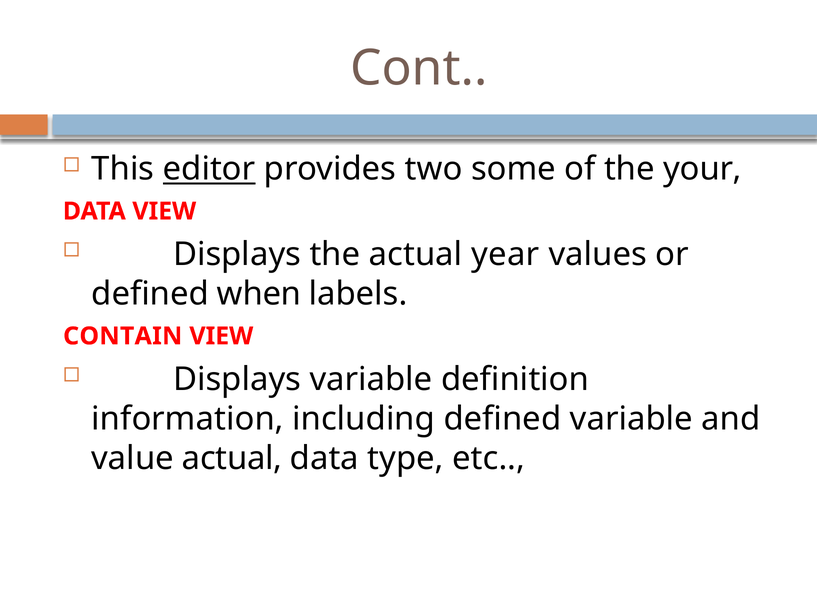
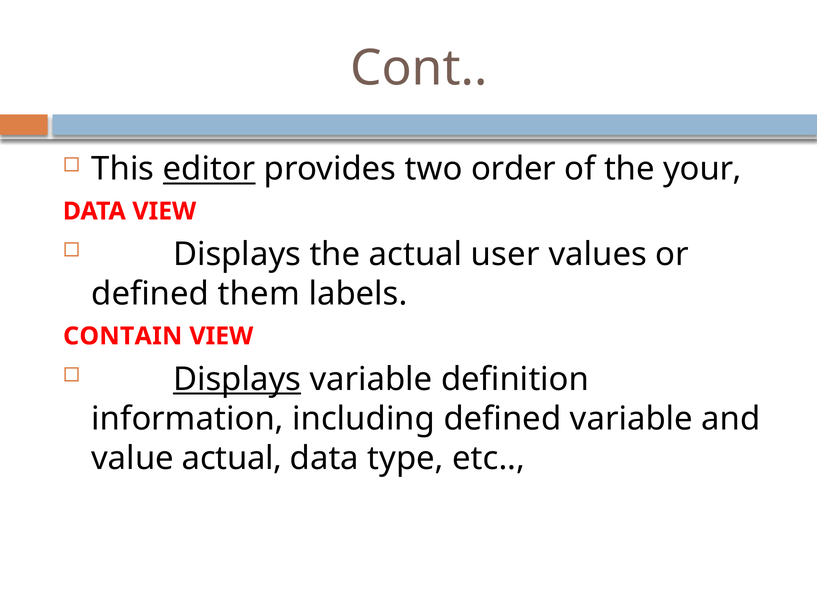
some: some -> order
year: year -> user
when: when -> them
Displays at (237, 379) underline: none -> present
